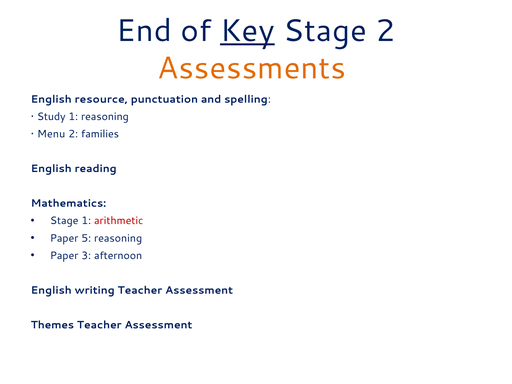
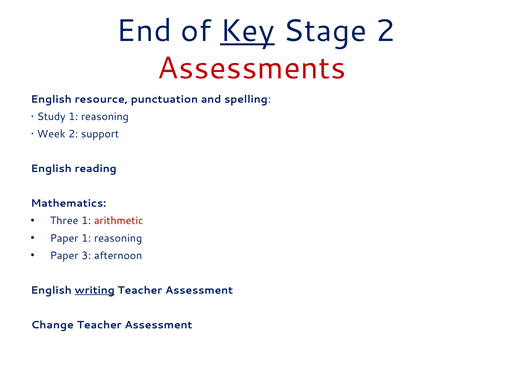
Assessments colour: orange -> red
Menu: Menu -> Week
families: families -> support
Stage at (64, 221): Stage -> Three
Paper 5: 5 -> 1
writing underline: none -> present
Themes: Themes -> Change
